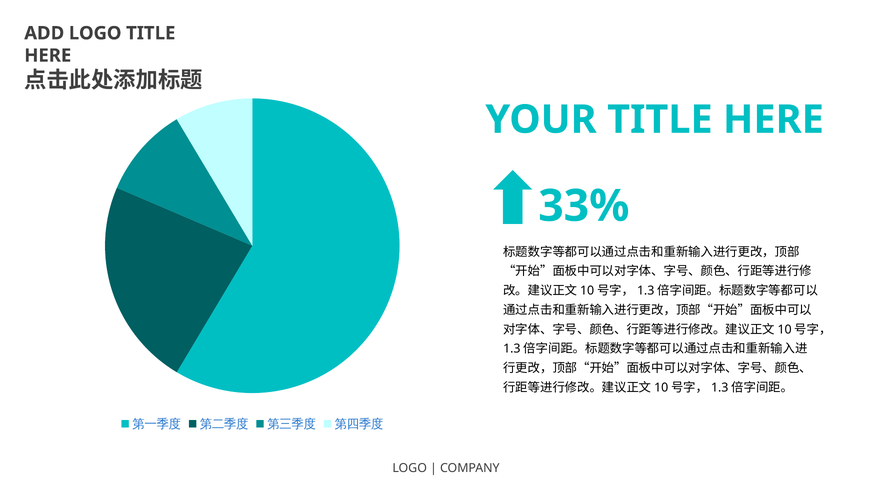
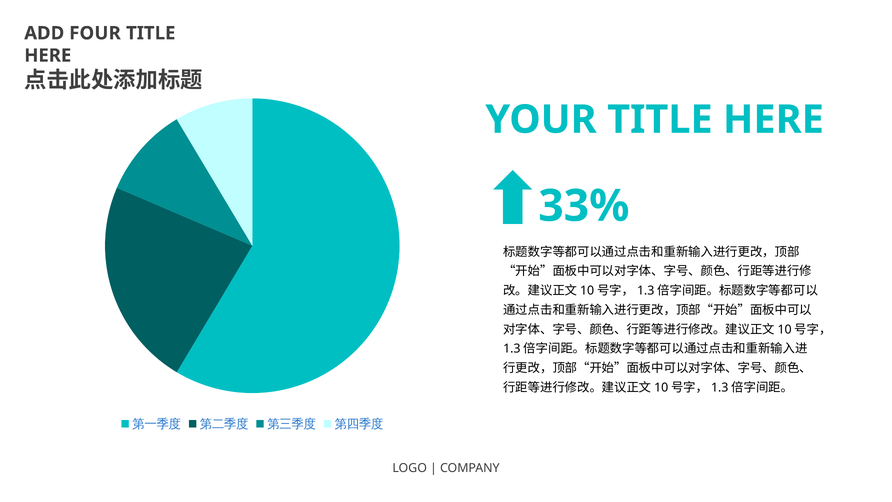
ADD LOGO: LOGO -> FOUR
